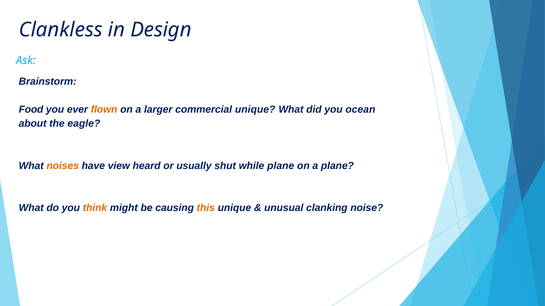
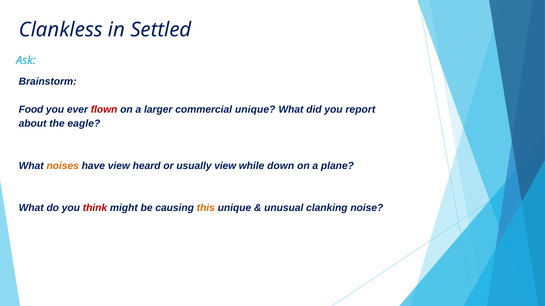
Design: Design -> Settled
flown colour: orange -> red
ocean: ocean -> report
usually shut: shut -> view
while plane: plane -> down
think colour: orange -> red
